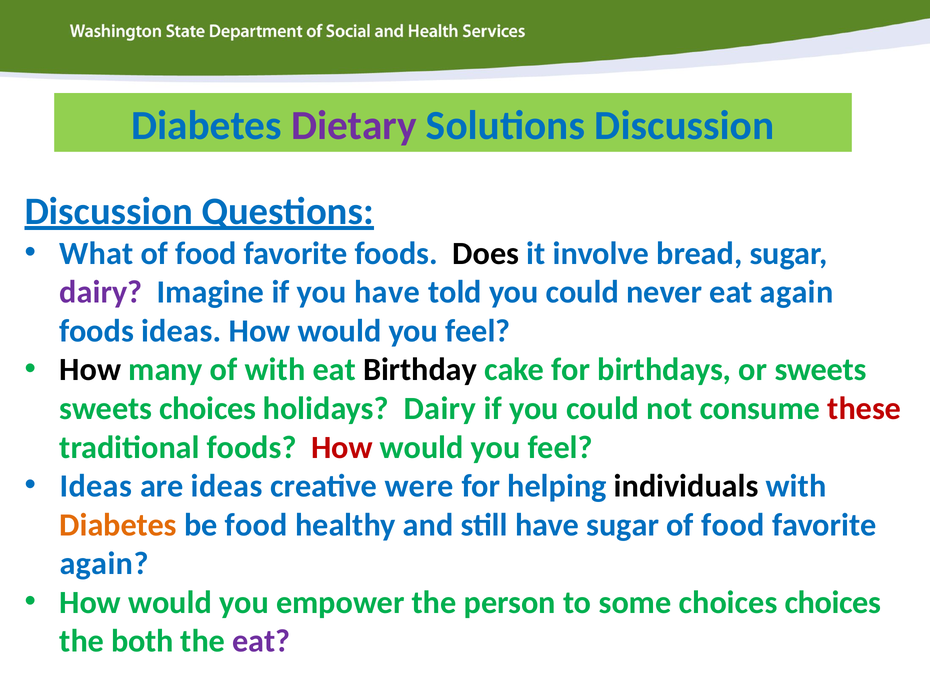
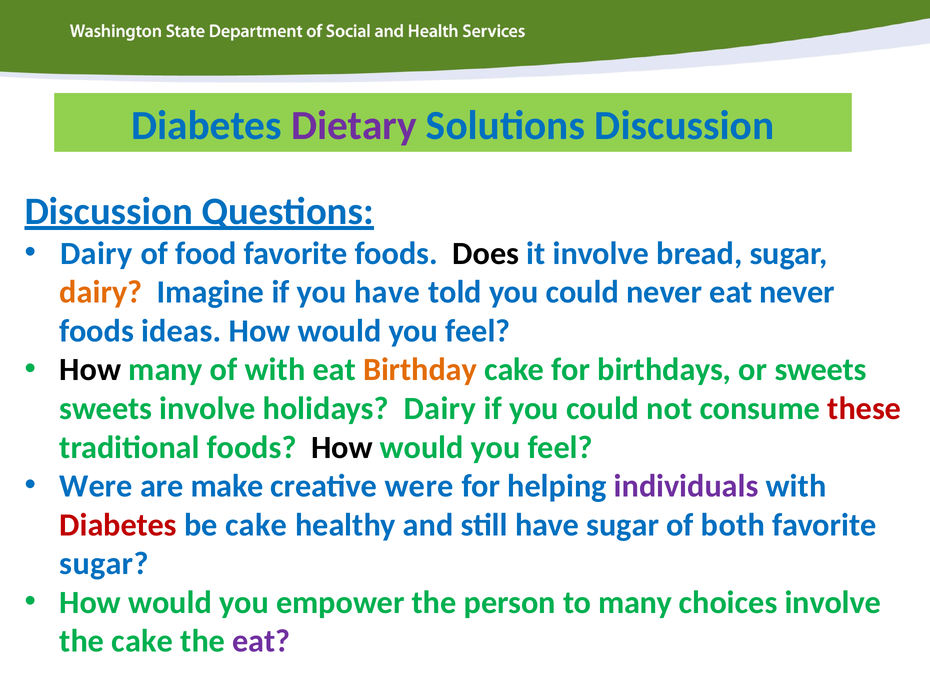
What at (96, 253): What -> Dairy
dairy at (101, 292) colour: purple -> orange
eat again: again -> never
Birthday colour: black -> orange
sweets choices: choices -> involve
How at (342, 447) colour: red -> black
Ideas at (96, 486): Ideas -> Were
are ideas: ideas -> make
individuals colour: black -> purple
Diabetes at (118, 524) colour: orange -> red
be food: food -> cake
food at (733, 524): food -> both
again at (104, 563): again -> sugar
to some: some -> many
choices choices: choices -> involve
the both: both -> cake
